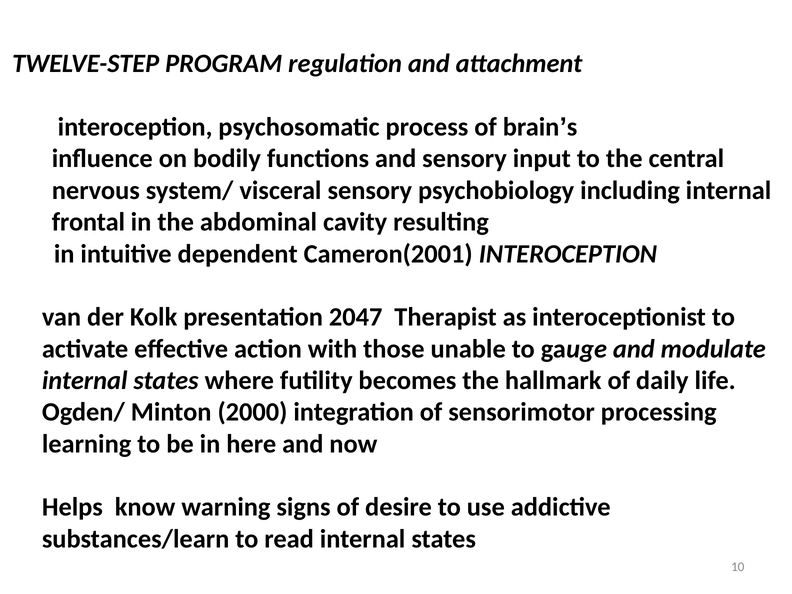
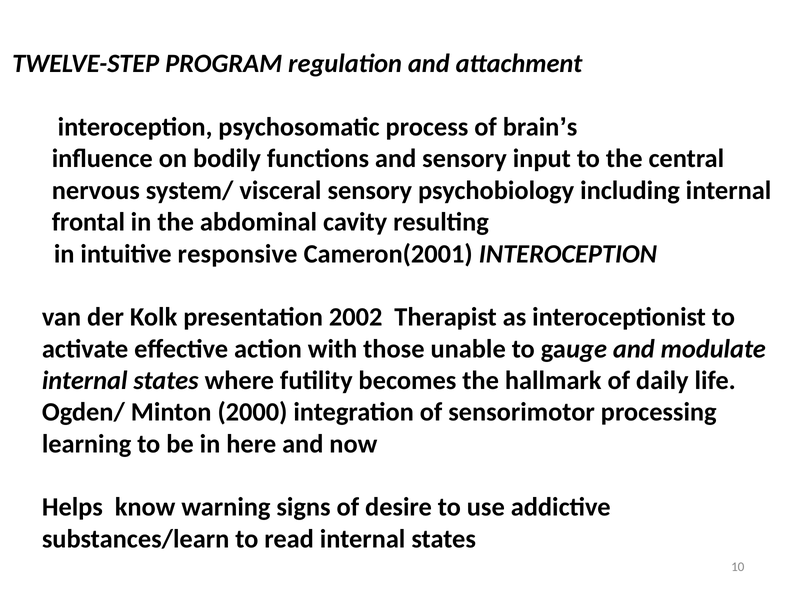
dependent: dependent -> responsive
2047: 2047 -> 2002
